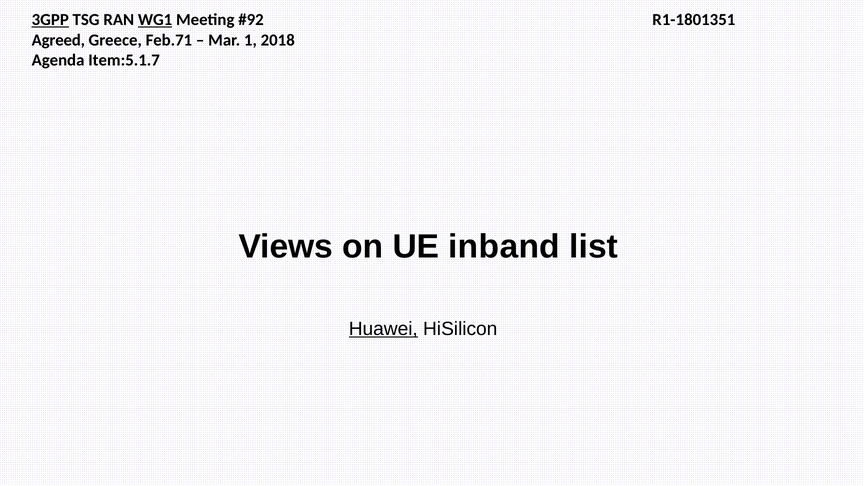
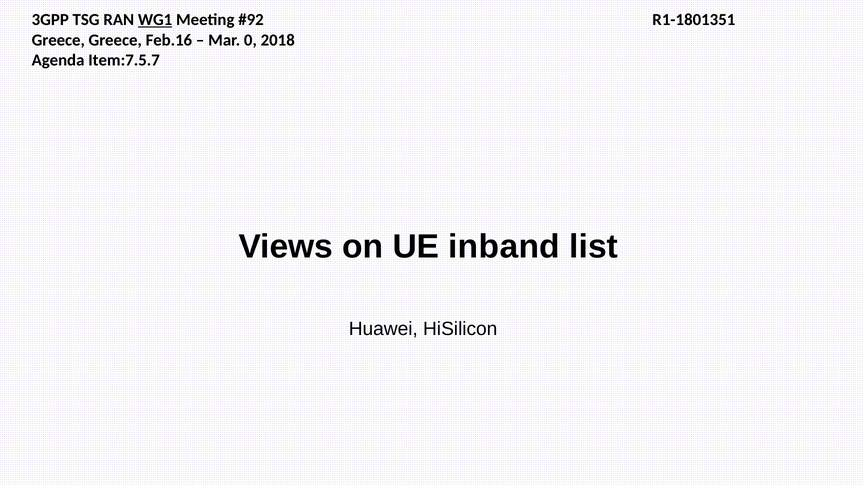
3GPP underline: present -> none
Agreed at (58, 40): Agreed -> Greece
Feb.71: Feb.71 -> Feb.16
1: 1 -> 0
Item:5.1.7: Item:5.1.7 -> Item:7.5.7
Huawei underline: present -> none
